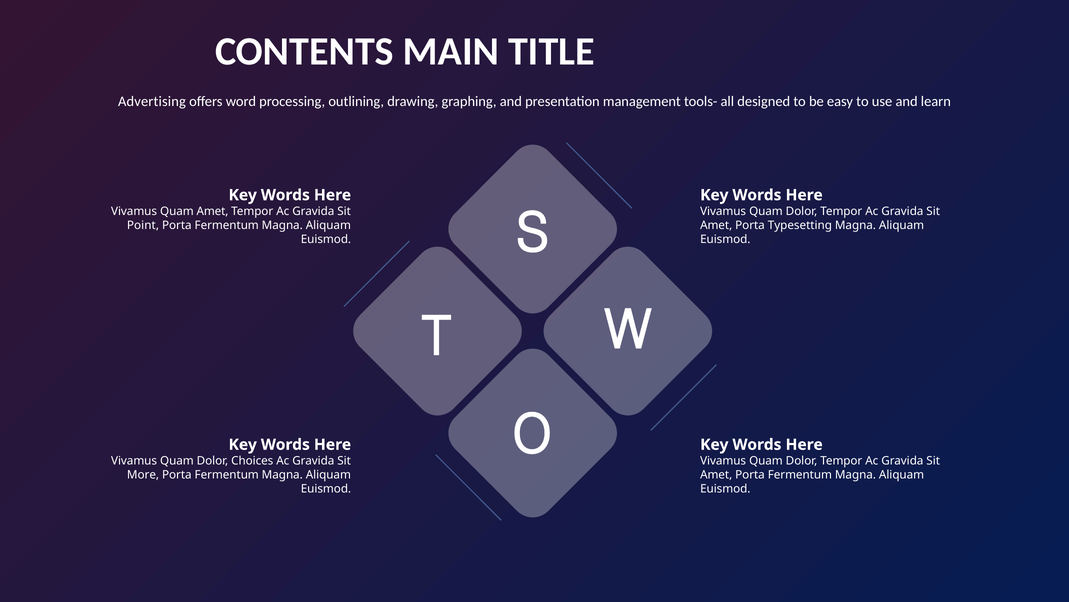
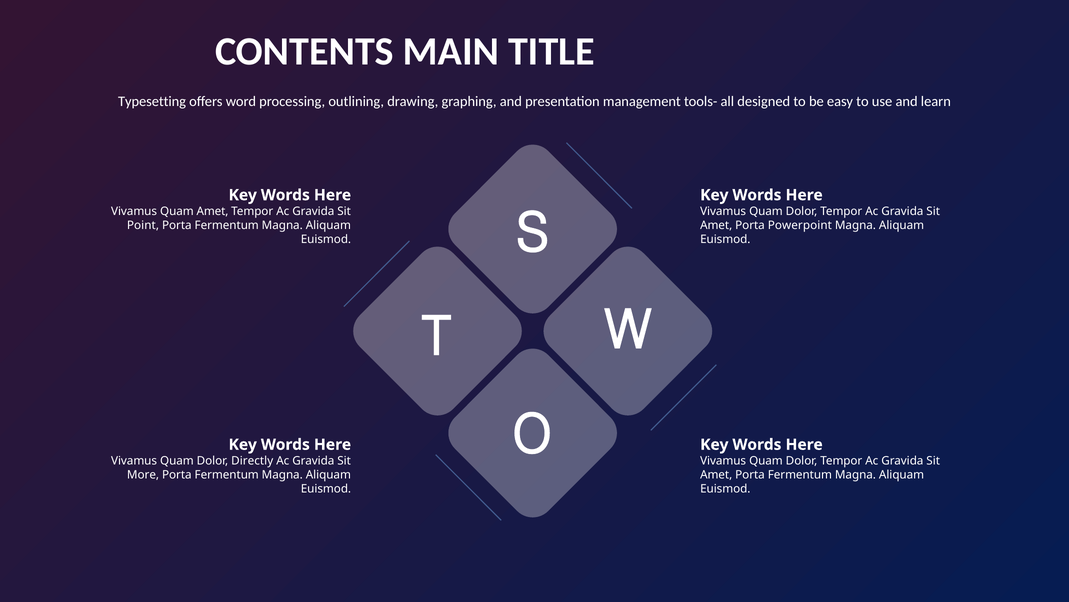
Advertising: Advertising -> Typesetting
Typesetting: Typesetting -> Powerpoint
Choices: Choices -> Directly
